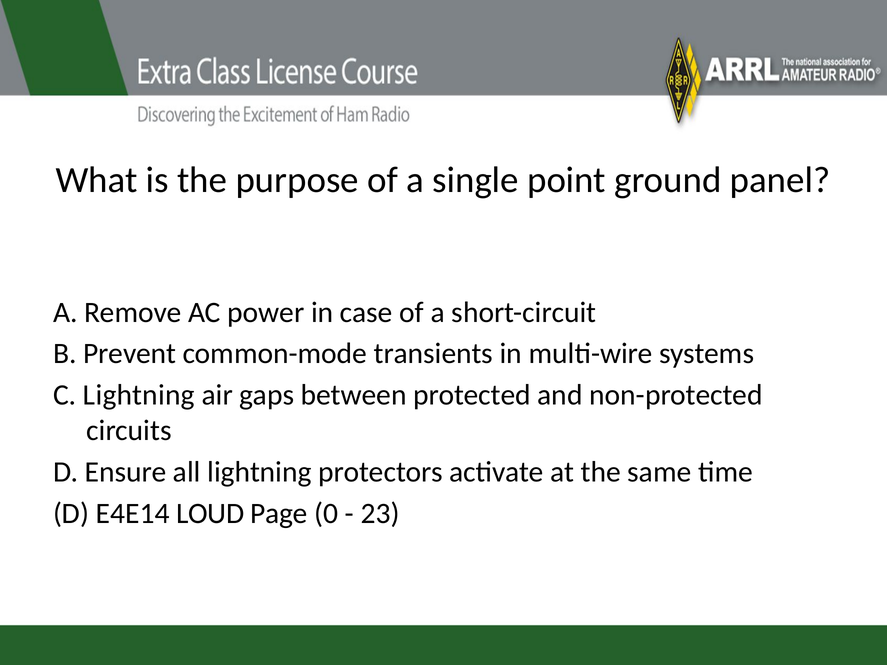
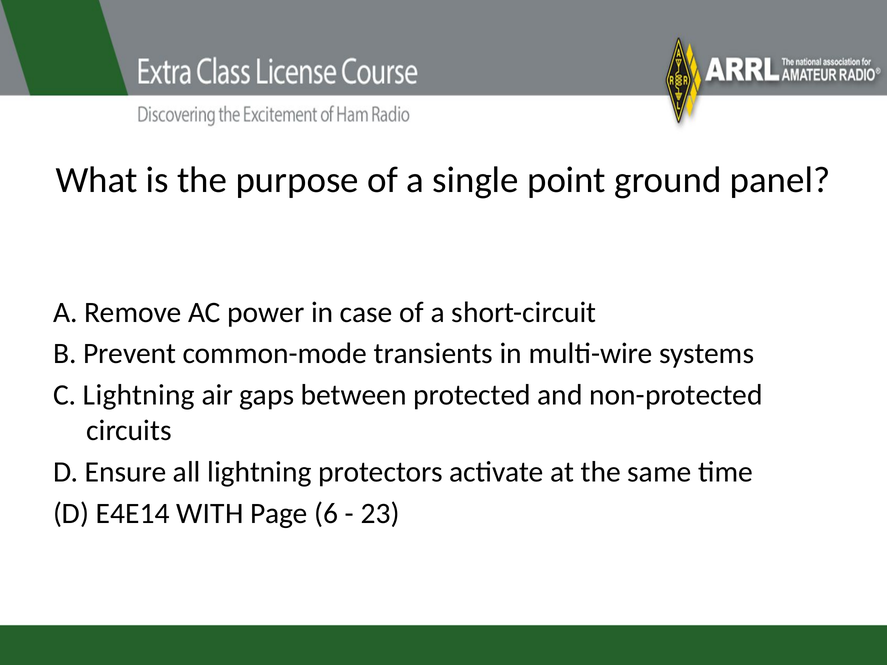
LOUD: LOUD -> WITH
0: 0 -> 6
